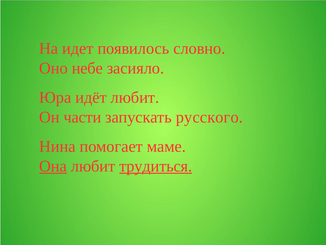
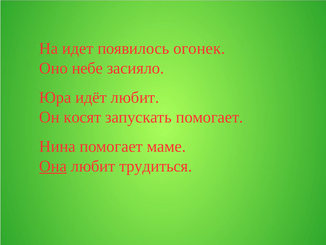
словно: словно -> огонек
части: части -> косят
запускать русского: русского -> помогает
трудиться underline: present -> none
